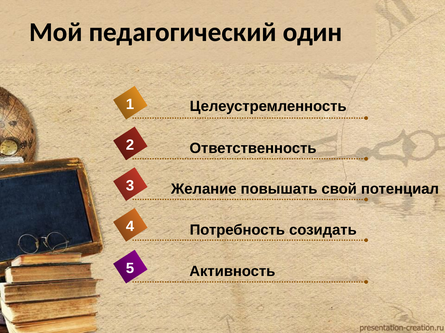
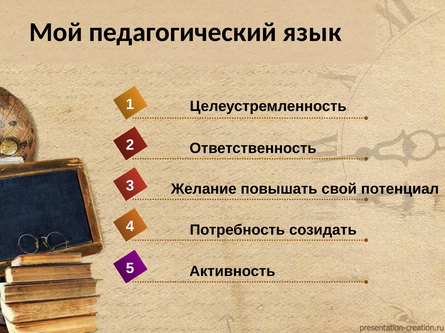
один: один -> язык
